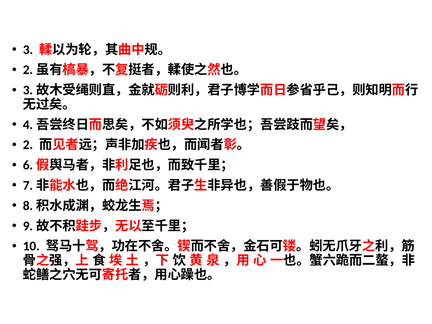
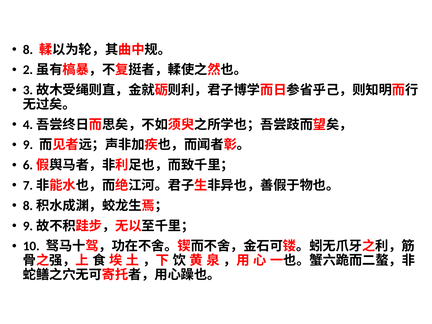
3: 3 -> 8
2: 2 -> 9
